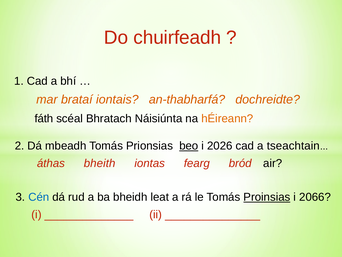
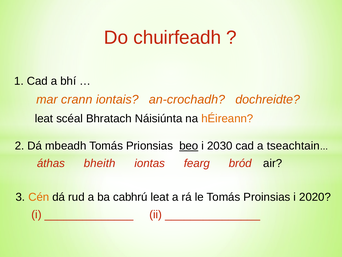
brataí: brataí -> crann
an-thabharfá: an-thabharfá -> an-crochadh
fáth at (44, 118): fáth -> leat
2026: 2026 -> 2030
Cén colour: blue -> orange
bheidh: bheidh -> cabhrú
Proinsias underline: present -> none
2066: 2066 -> 2020
